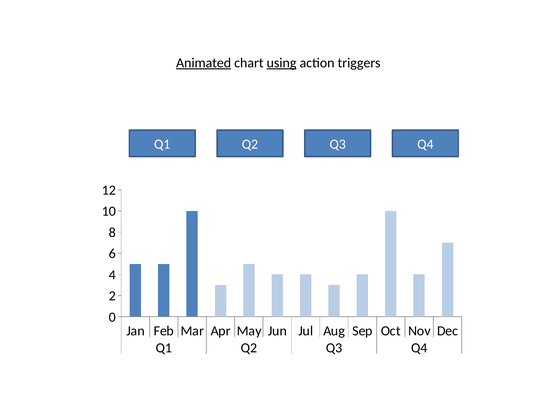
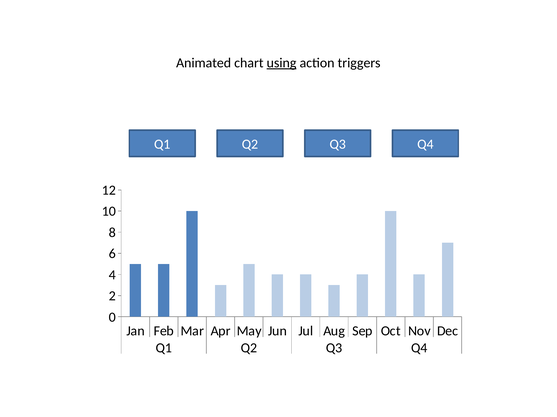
Animated underline: present -> none
